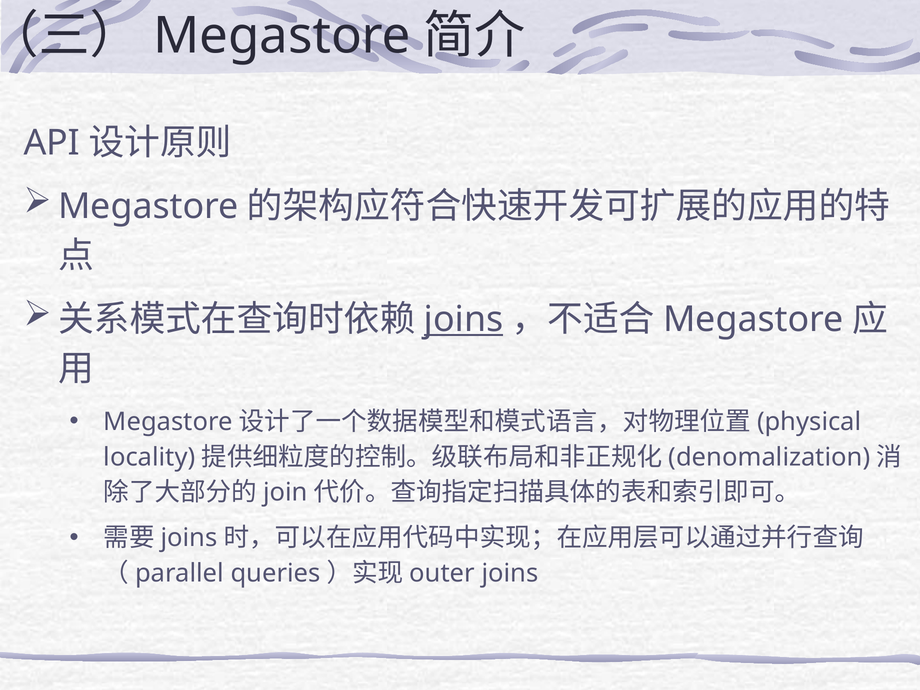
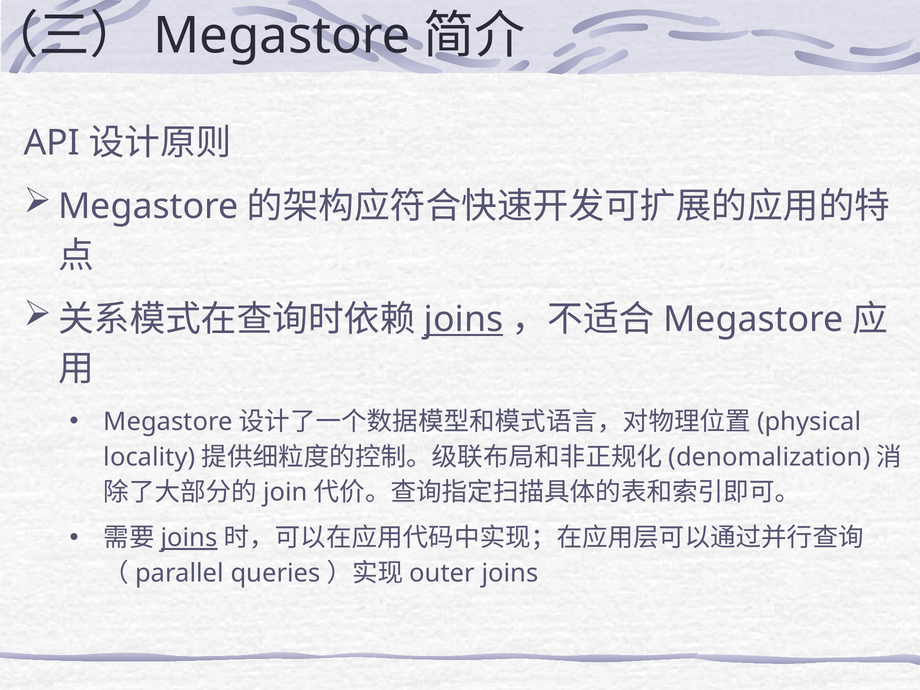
joins at (189, 538) underline: none -> present
